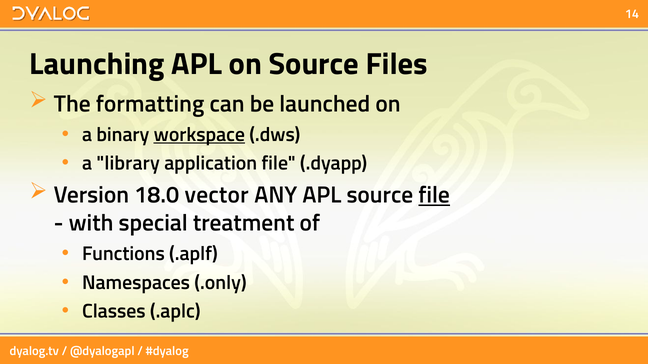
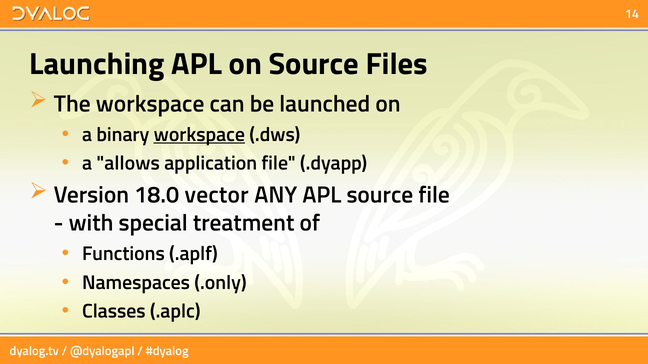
The formatting: formatting -> workspace
library: library -> allows
file at (434, 195) underline: present -> none
